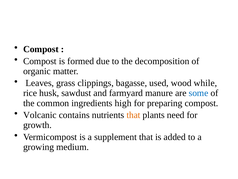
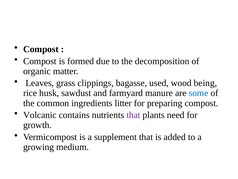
while: while -> being
high: high -> litter
that at (133, 115) colour: orange -> purple
